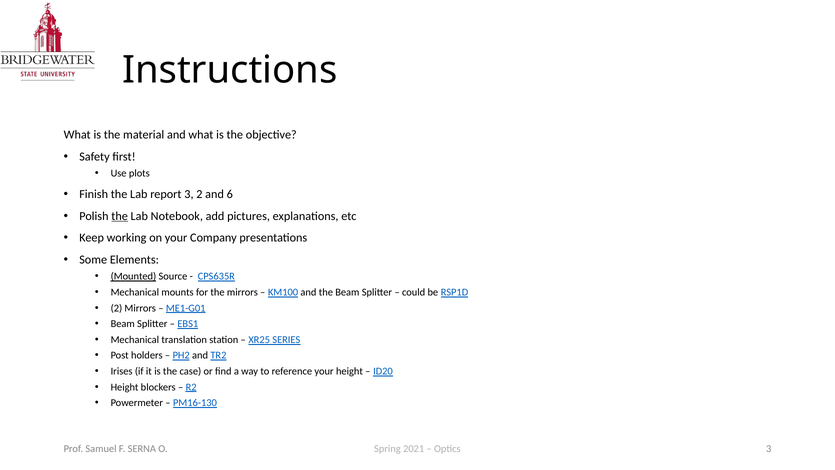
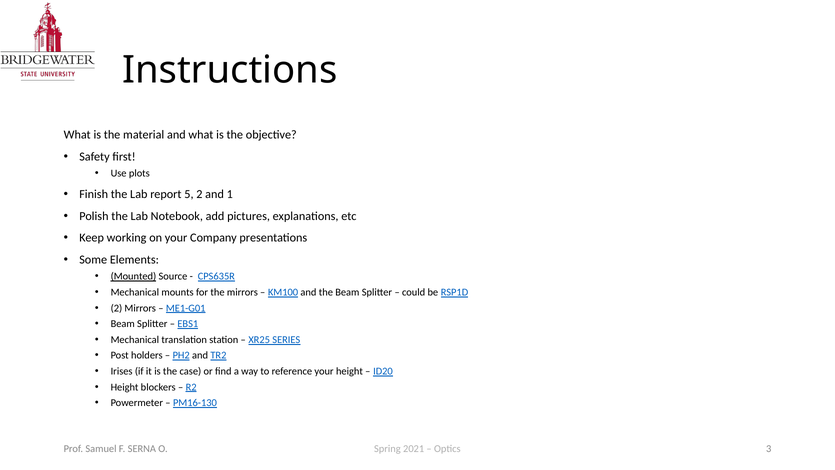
report 3: 3 -> 5
6: 6 -> 1
the at (120, 216) underline: present -> none
